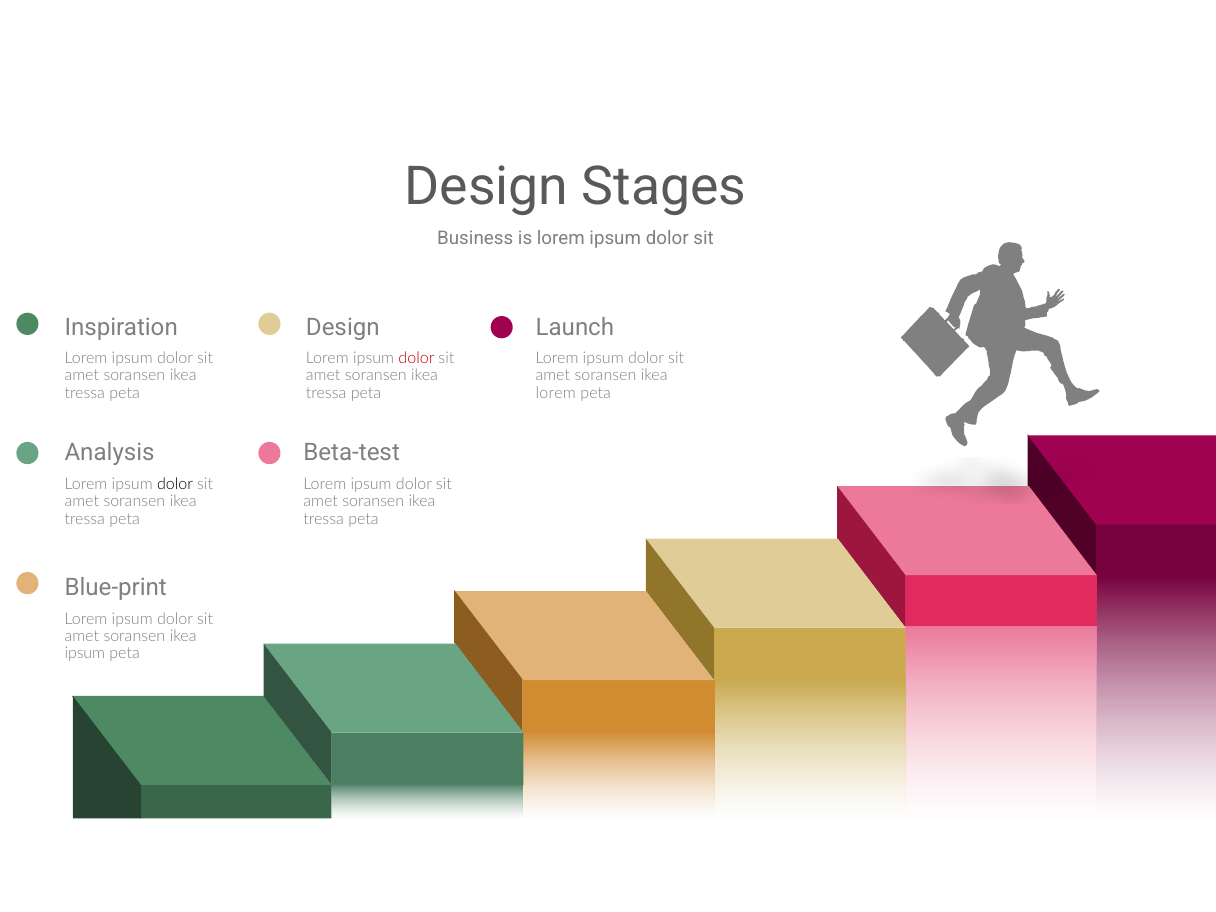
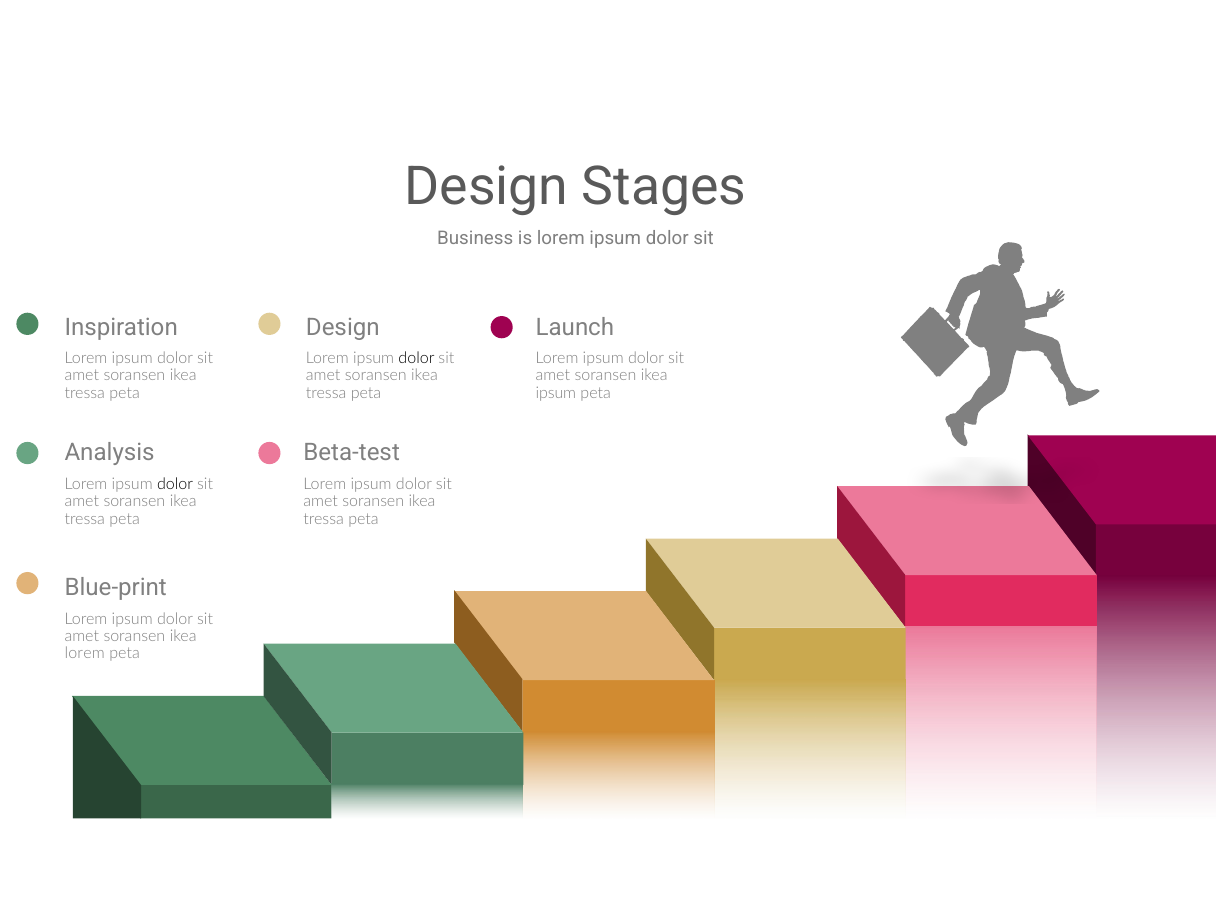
dolor at (416, 358) colour: red -> black
lorem at (556, 393): lorem -> ipsum
ipsum at (85, 654): ipsum -> lorem
